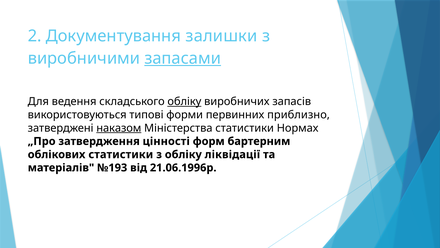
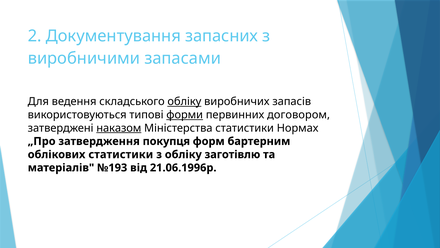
залишки: залишки -> запасних
запасами underline: present -> none
форми underline: none -> present
приблизно: приблизно -> договором
цінності: цінності -> покупця
ліквідації: ліквідації -> заготівлю
